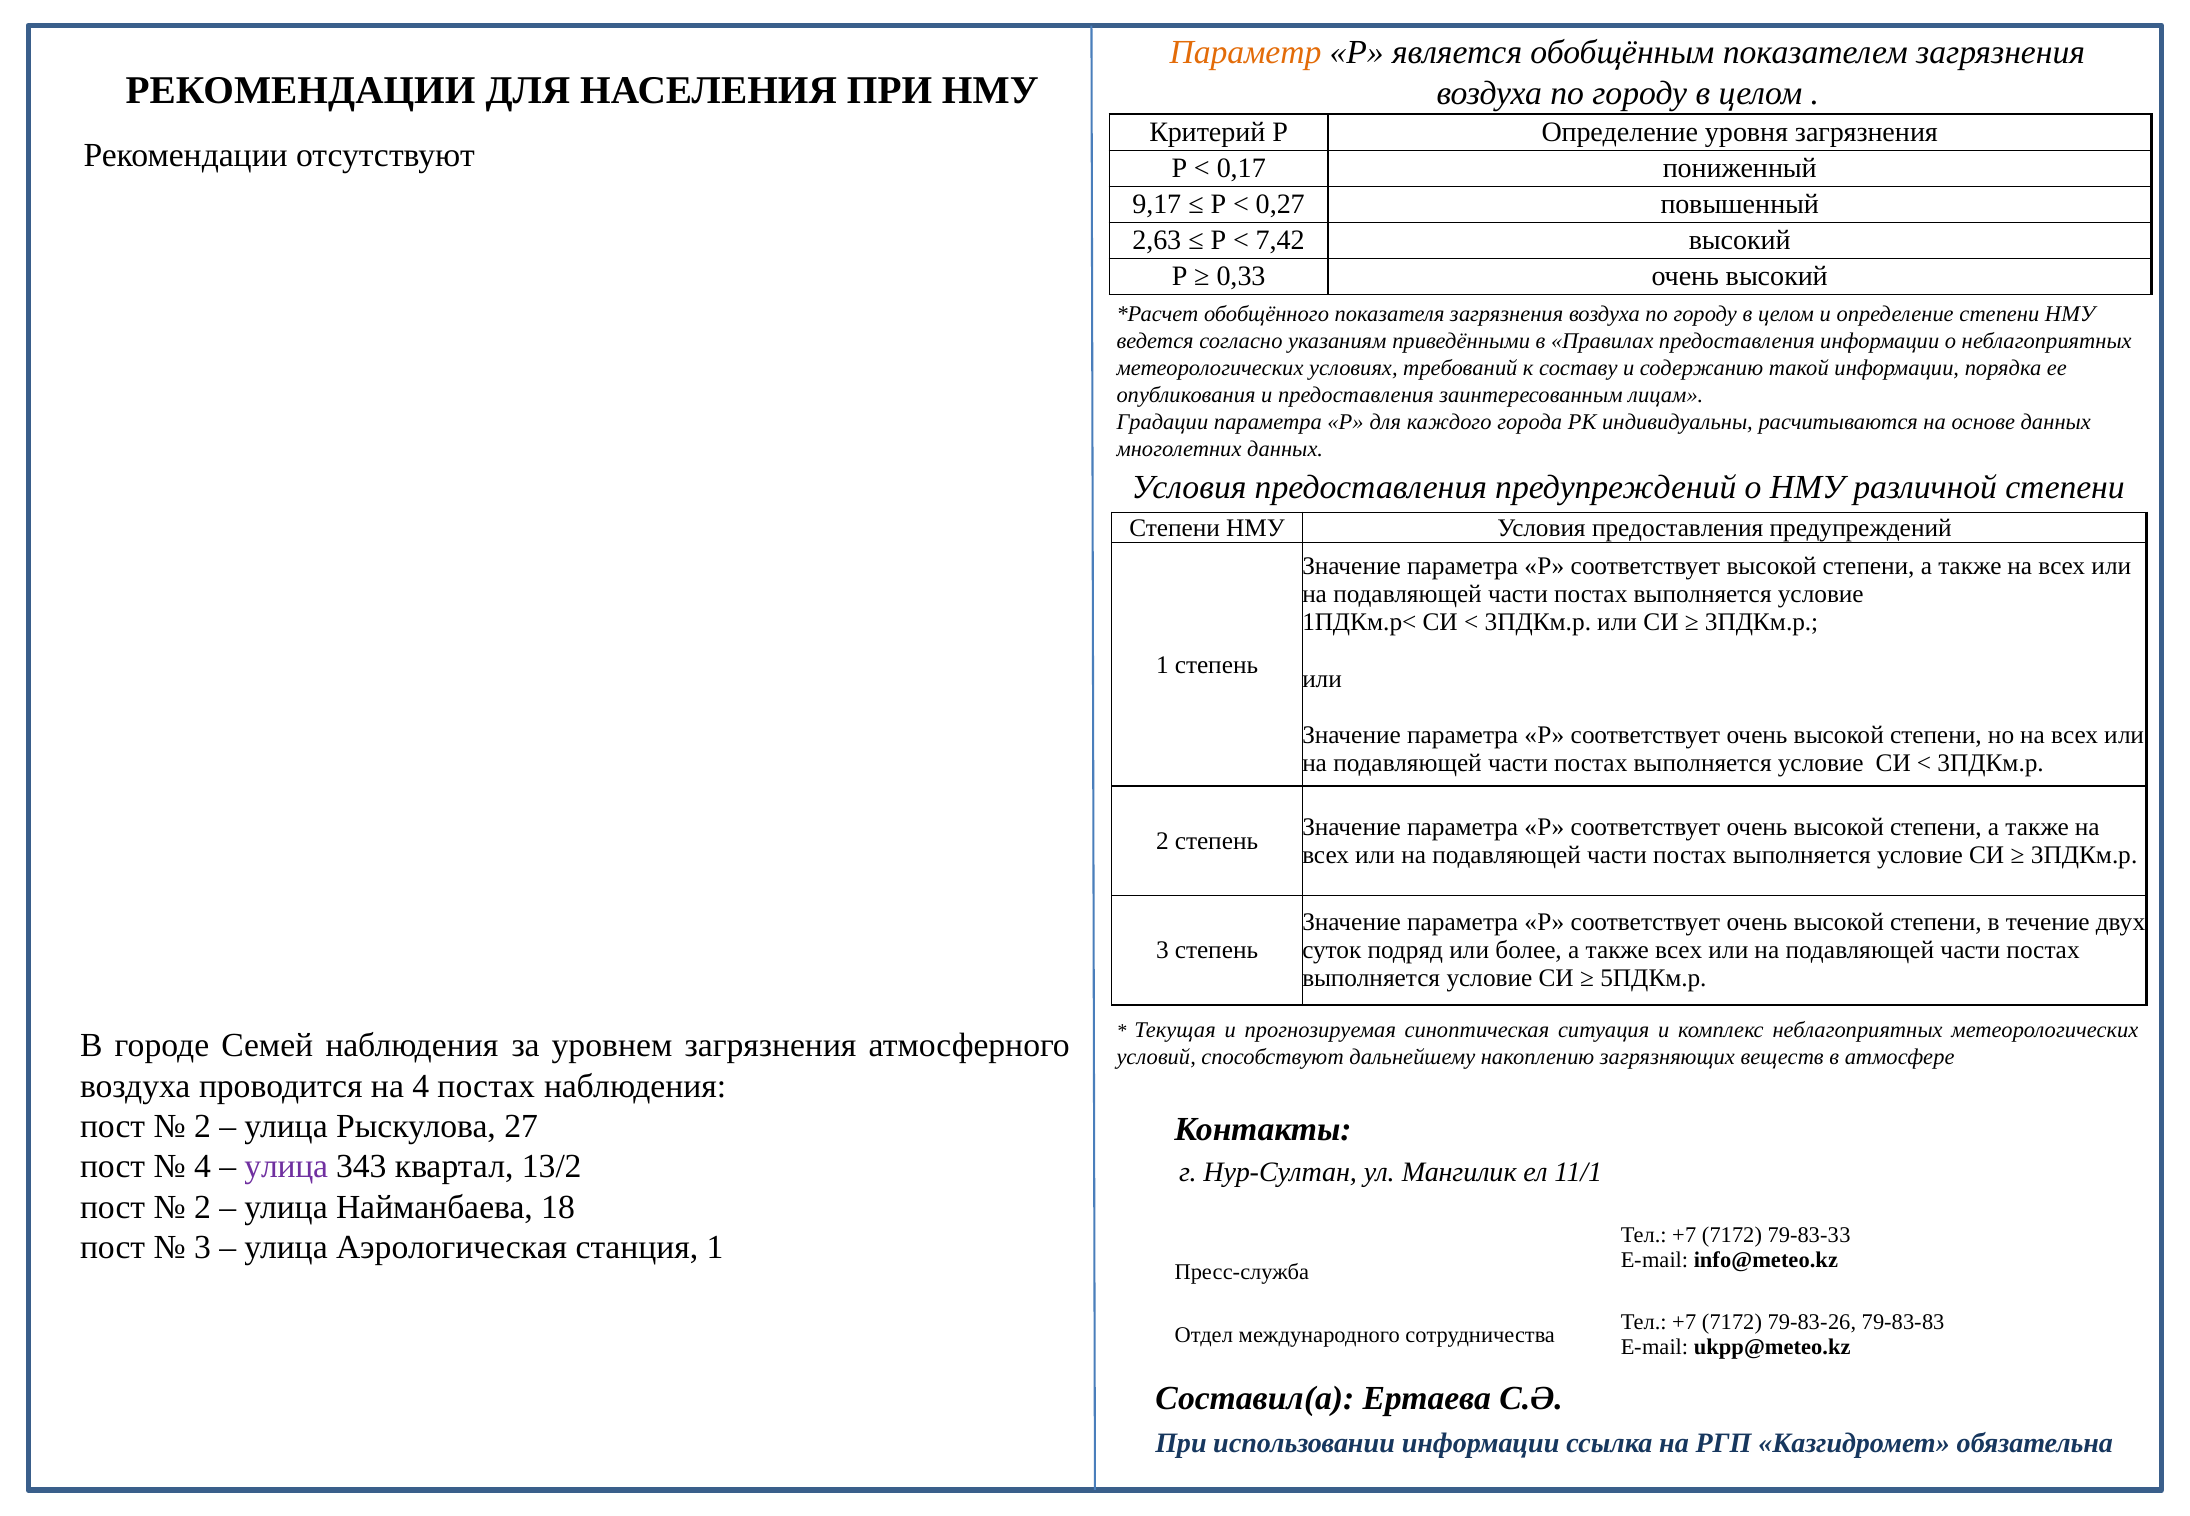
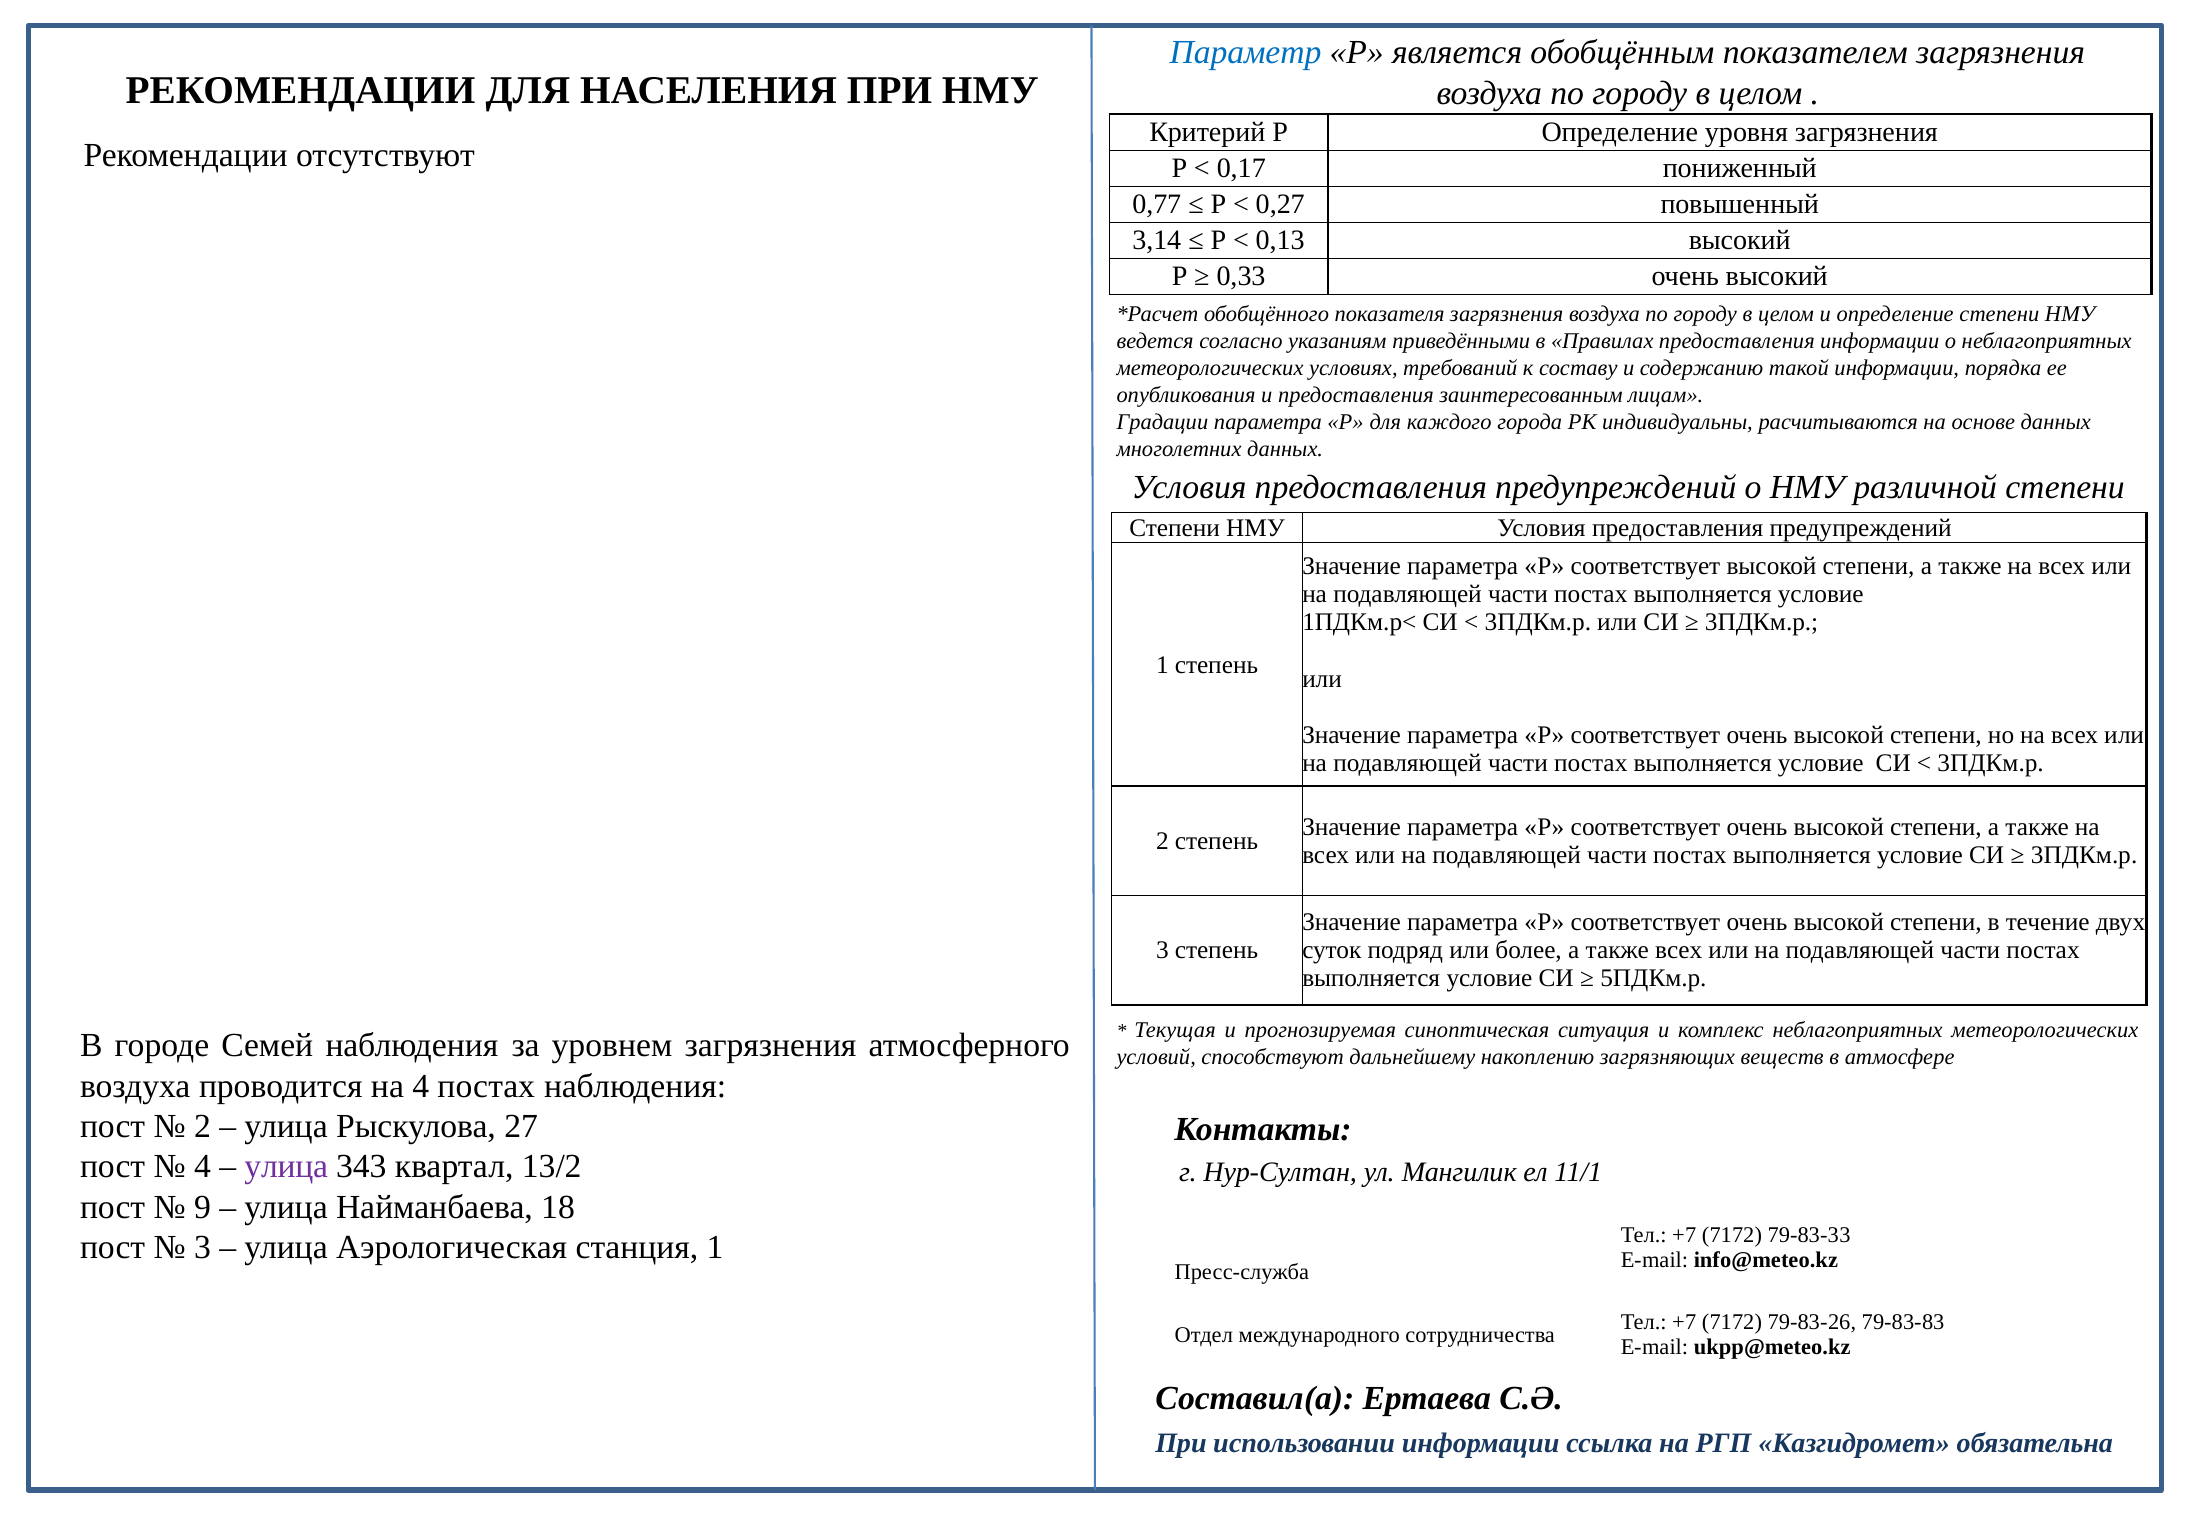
Параметр colour: orange -> blue
9,17: 9,17 -> 0,77
2,63: 2,63 -> 3,14
7,42: 7,42 -> 0,13
2 at (202, 1207): 2 -> 9
